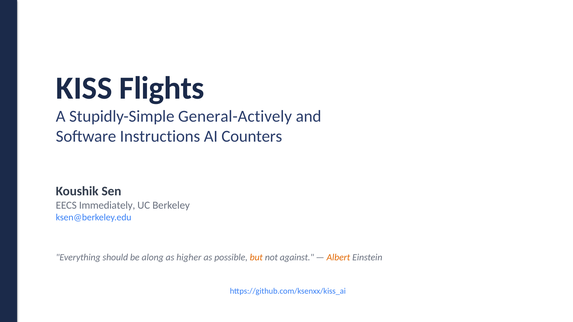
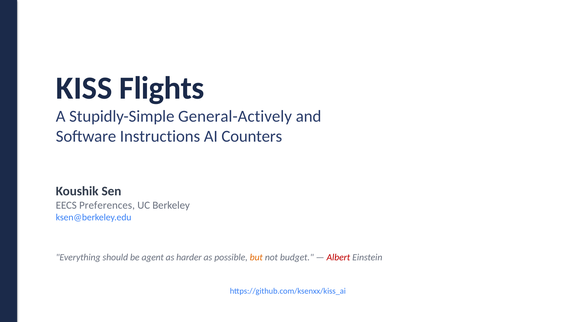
Immediately: Immediately -> Preferences
along: along -> agent
higher: higher -> harder
against: against -> budget
Albert colour: orange -> red
